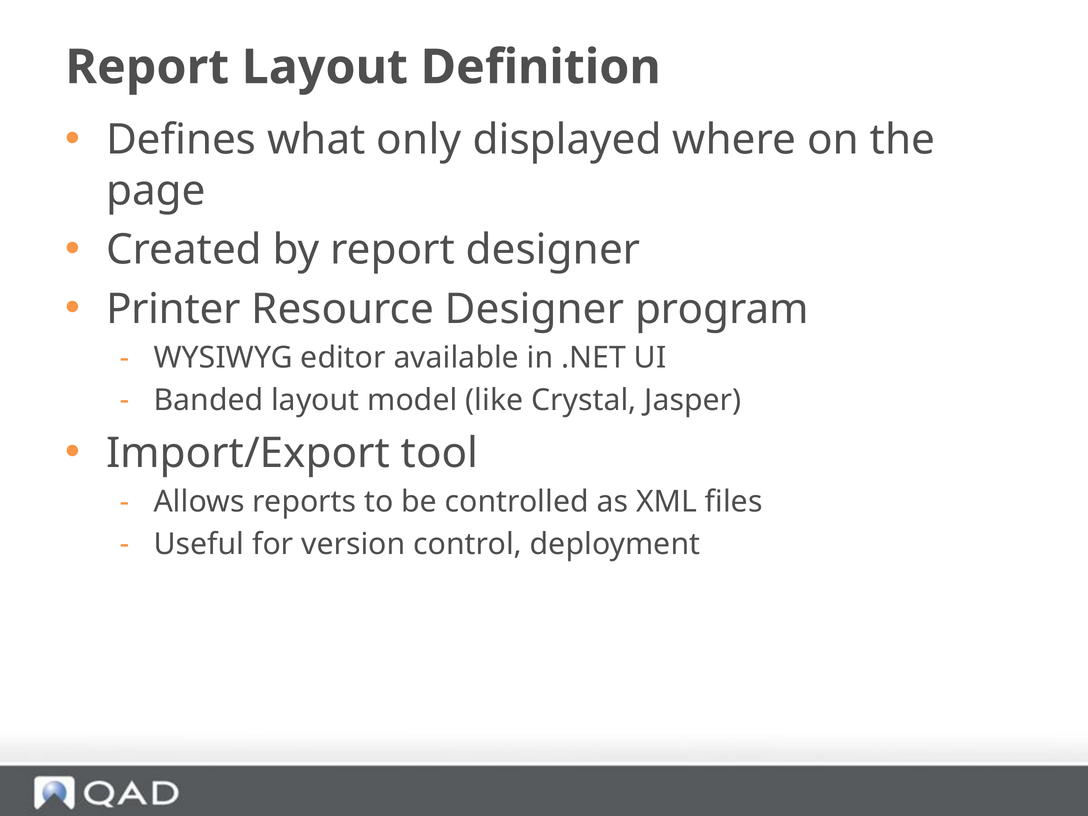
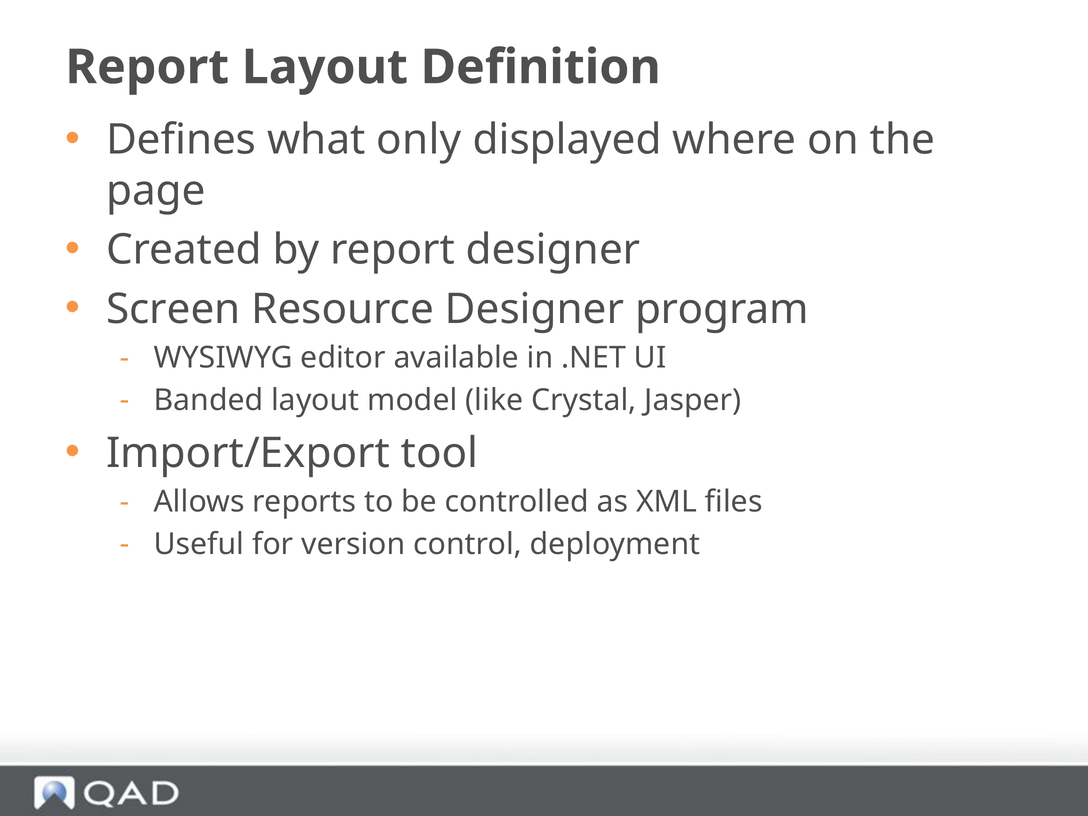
Printer: Printer -> Screen
